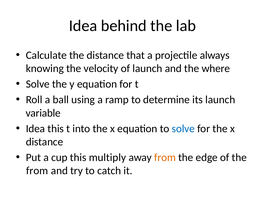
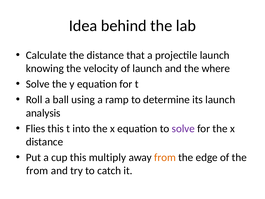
projectile always: always -> launch
variable: variable -> analysis
Idea at (35, 128): Idea -> Flies
solve at (183, 128) colour: blue -> purple
